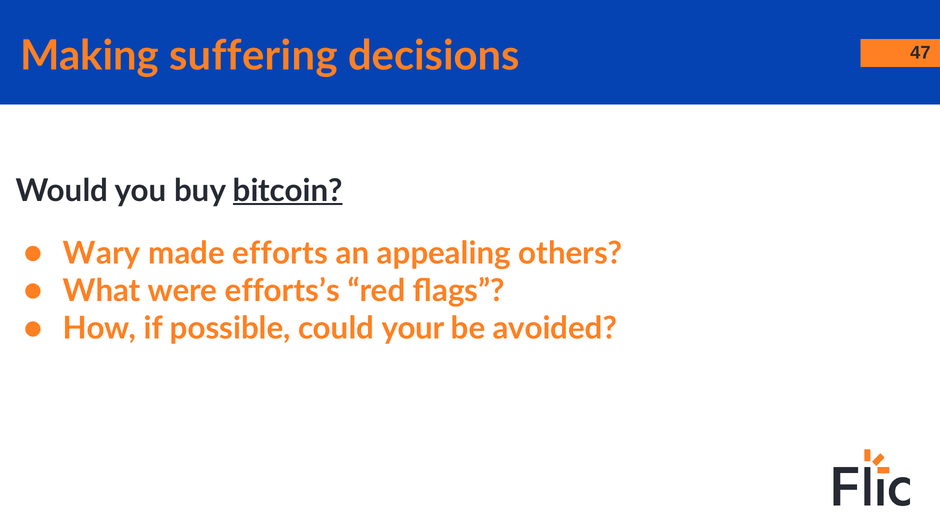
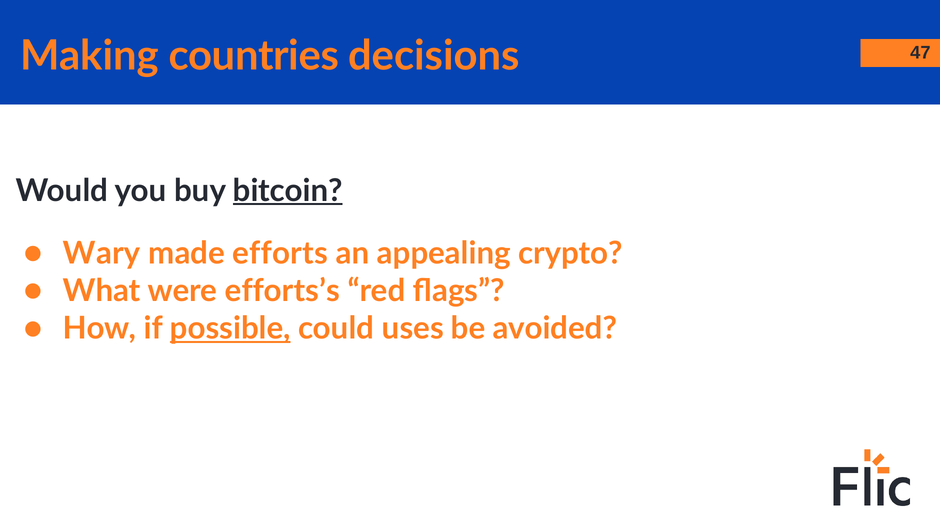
suffering: suffering -> countries
others: others -> crypto
possible underline: none -> present
your: your -> uses
